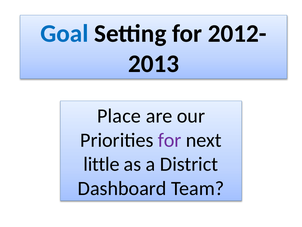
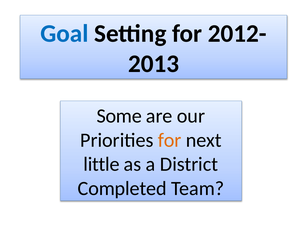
Place: Place -> Some
for at (170, 140) colour: purple -> orange
Dashboard: Dashboard -> Completed
